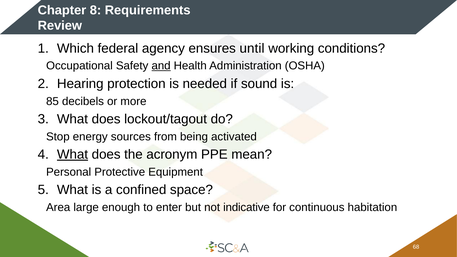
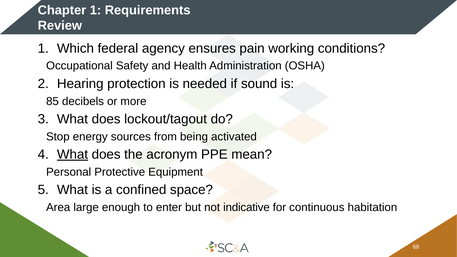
Chapter 8: 8 -> 1
until: until -> pain
and underline: present -> none
